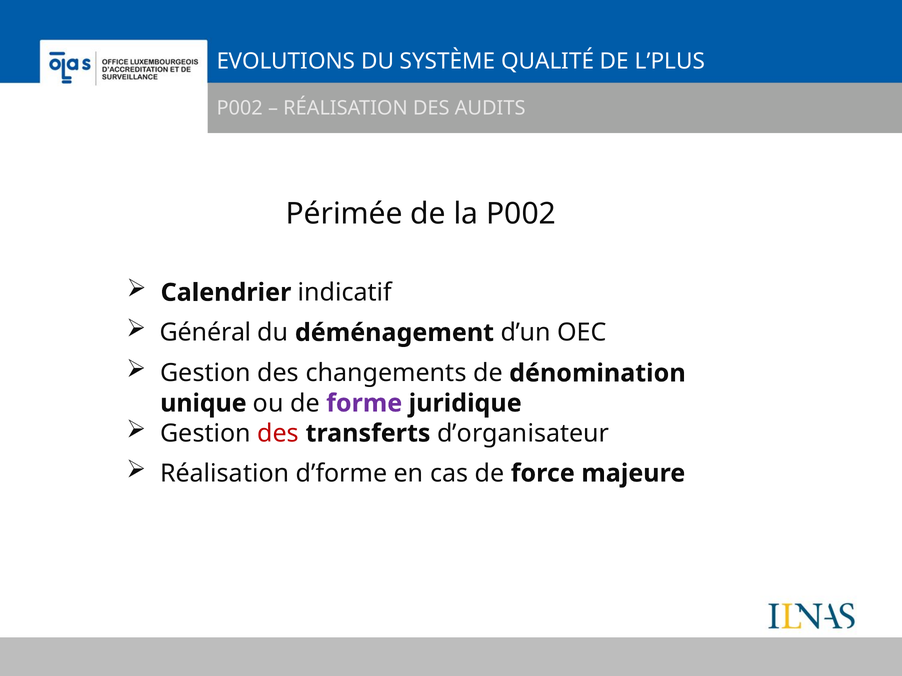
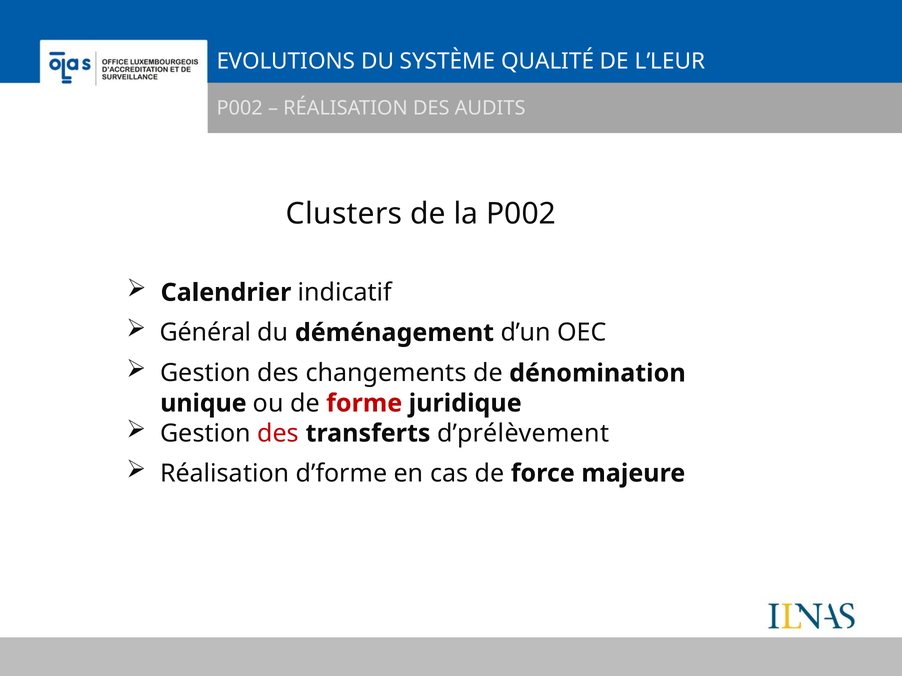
L’PLUS: L’PLUS -> L’LEUR
Périmée: Périmée -> Clusters
forme colour: purple -> red
d’organisateur: d’organisateur -> d’prélèvement
